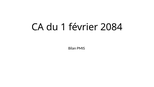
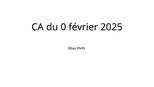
1: 1 -> 0
2084: 2084 -> 2025
